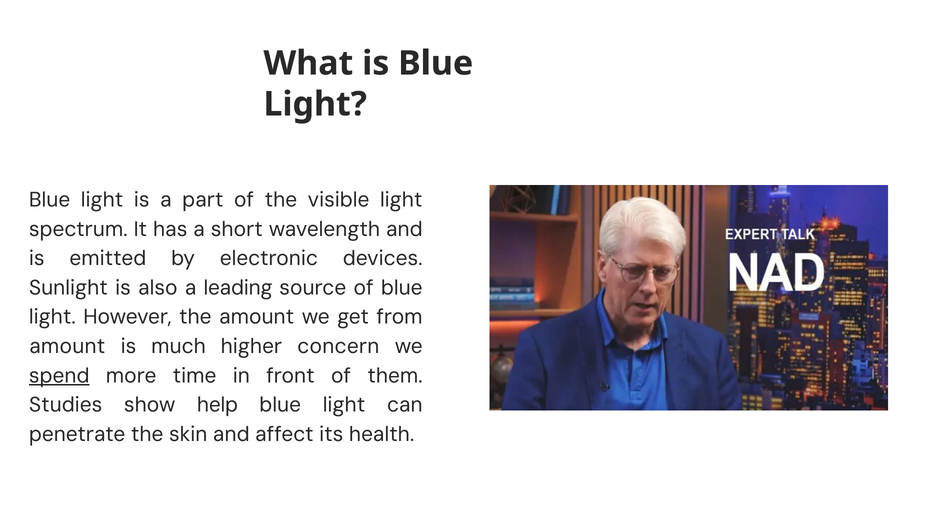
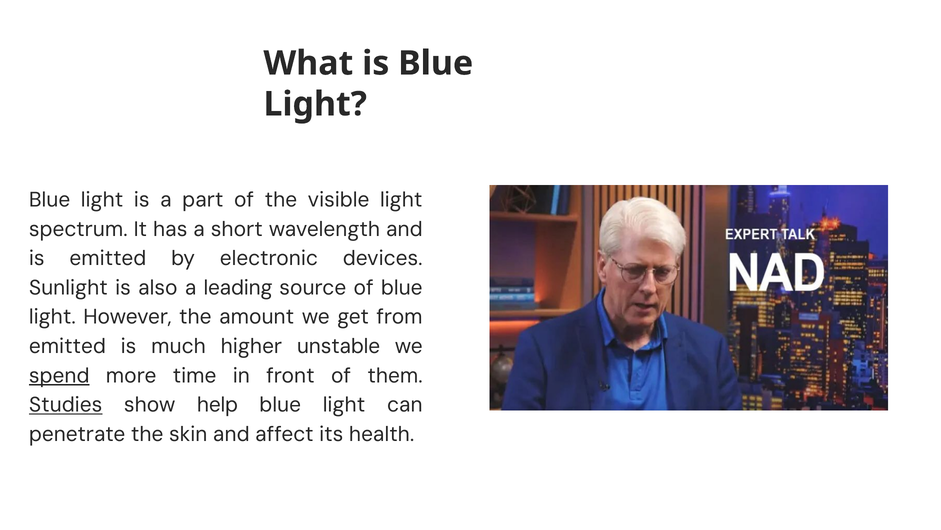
amount at (67, 346): amount -> emitted
concern: concern -> unstable
Studies underline: none -> present
